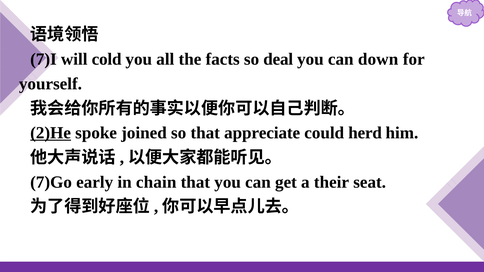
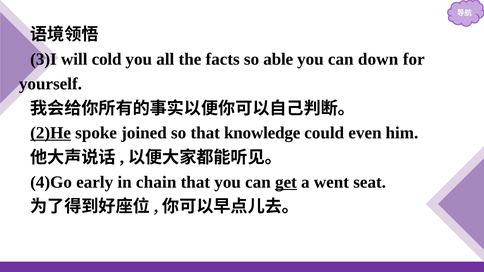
7)I: 7)I -> 3)I
deal: deal -> able
appreciate: appreciate -> knowledge
herd: herd -> even
7)Go: 7)Go -> 4)Go
get underline: none -> present
their: their -> went
